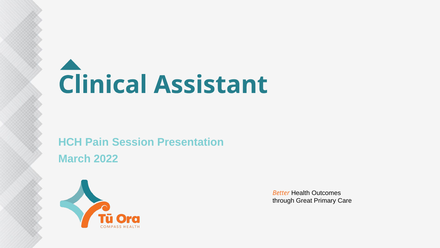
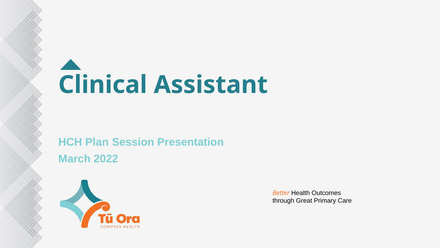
Pain: Pain -> Plan
